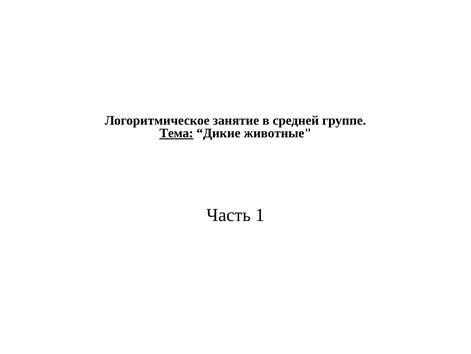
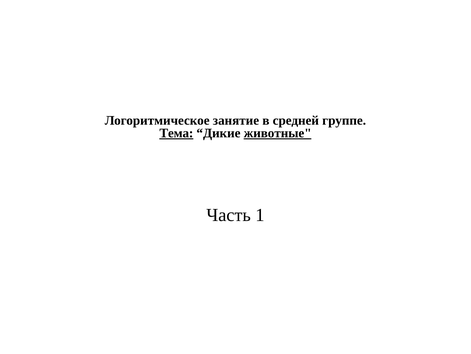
животные underline: none -> present
